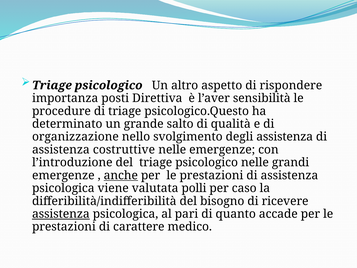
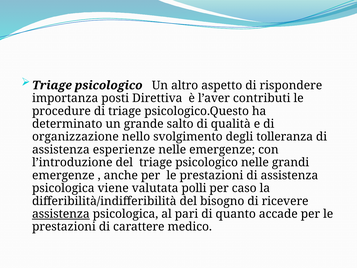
sensibilità: sensibilità -> contributi
degli assistenza: assistenza -> tolleranza
costruttive: costruttive -> esperienze
anche underline: present -> none
